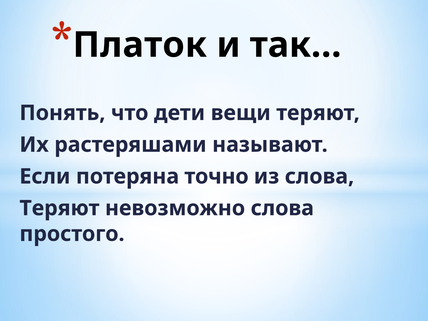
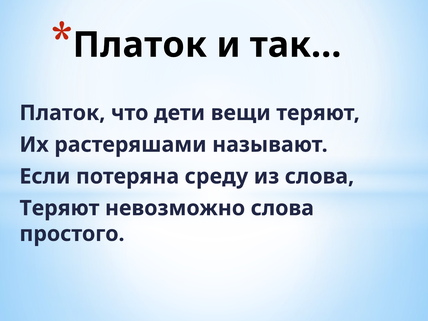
Понять at (62, 113): Понять -> Платок
точно: точно -> среду
